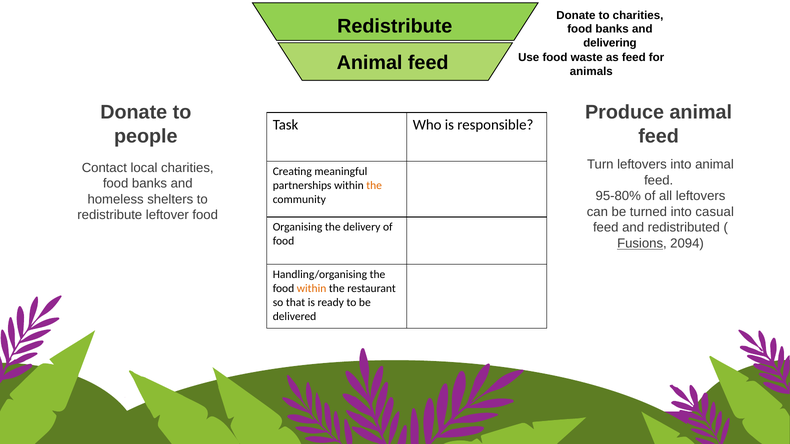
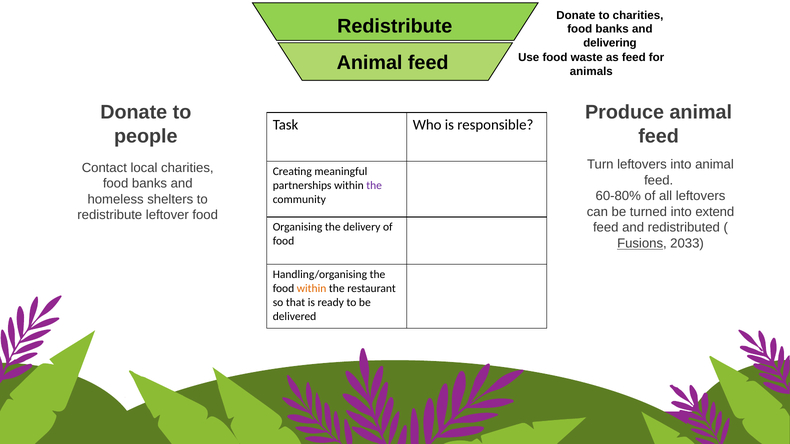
the at (374, 186) colour: orange -> purple
95-80%: 95-80% -> 60-80%
casual: casual -> extend
2094: 2094 -> 2033
